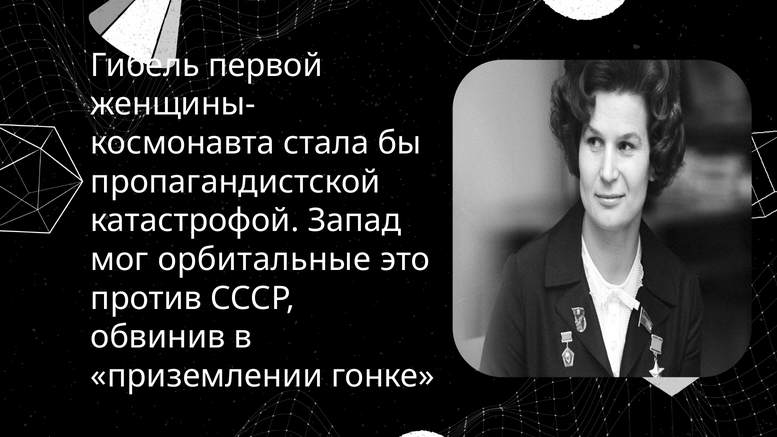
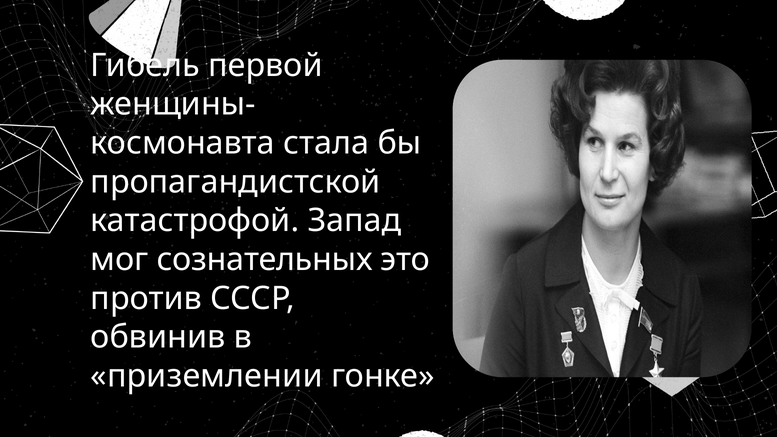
орбитальные: орбитальные -> сознательных
